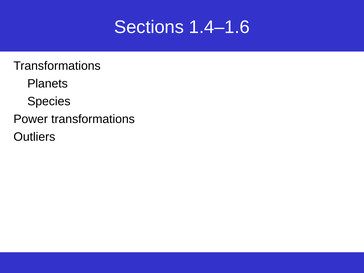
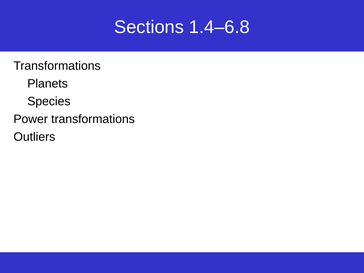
1.4–1.6: 1.4–1.6 -> 1.4–6.8
